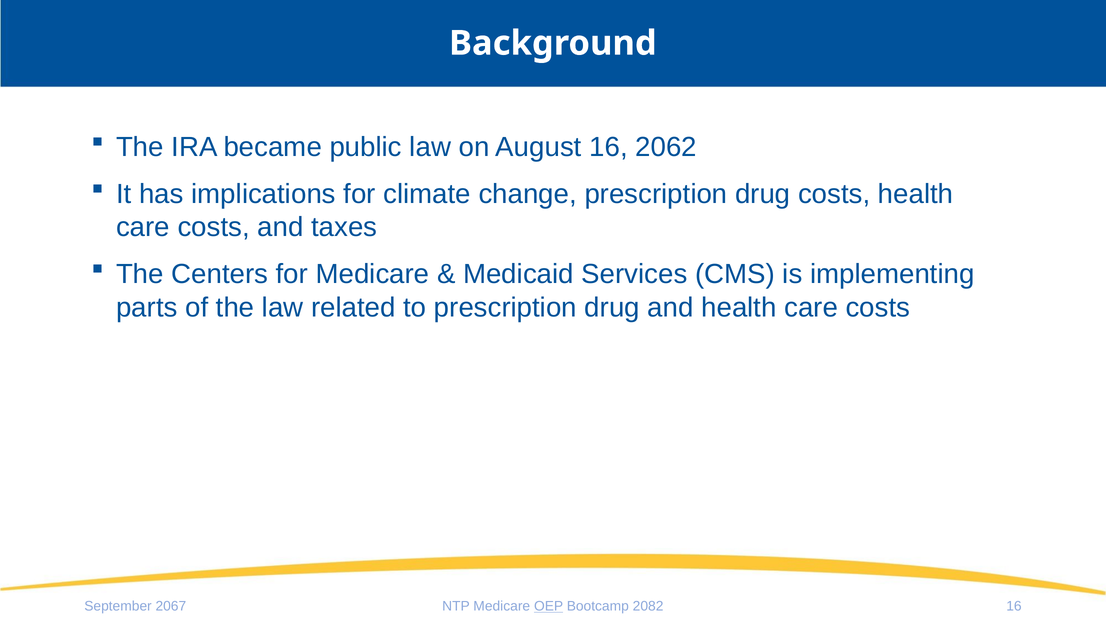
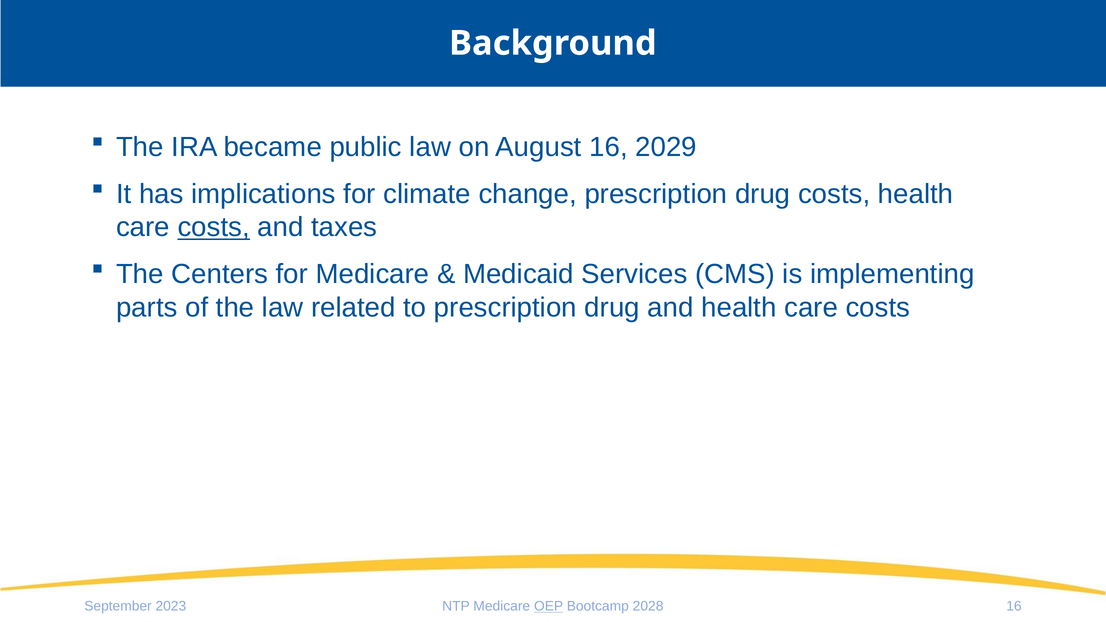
2062: 2062 -> 2029
costs at (214, 227) underline: none -> present
2067: 2067 -> 2023
2082: 2082 -> 2028
